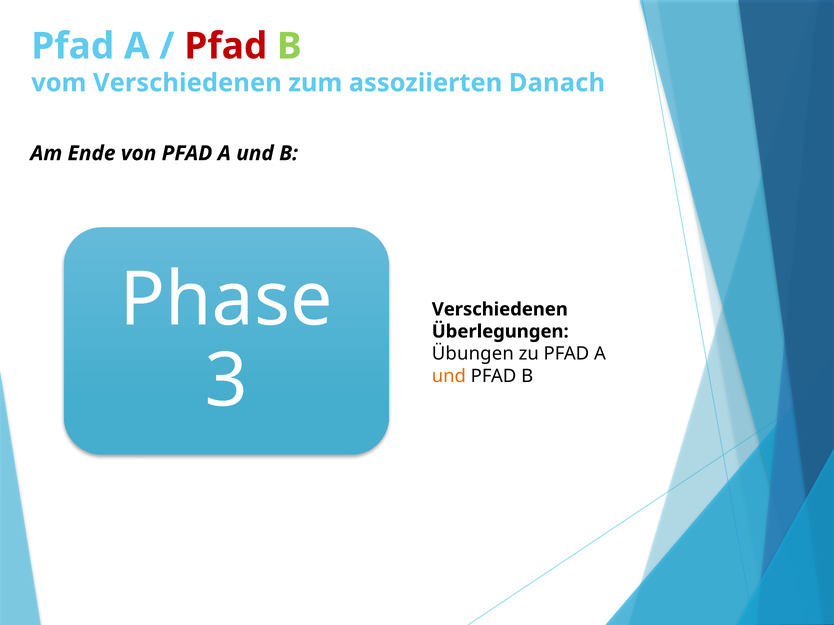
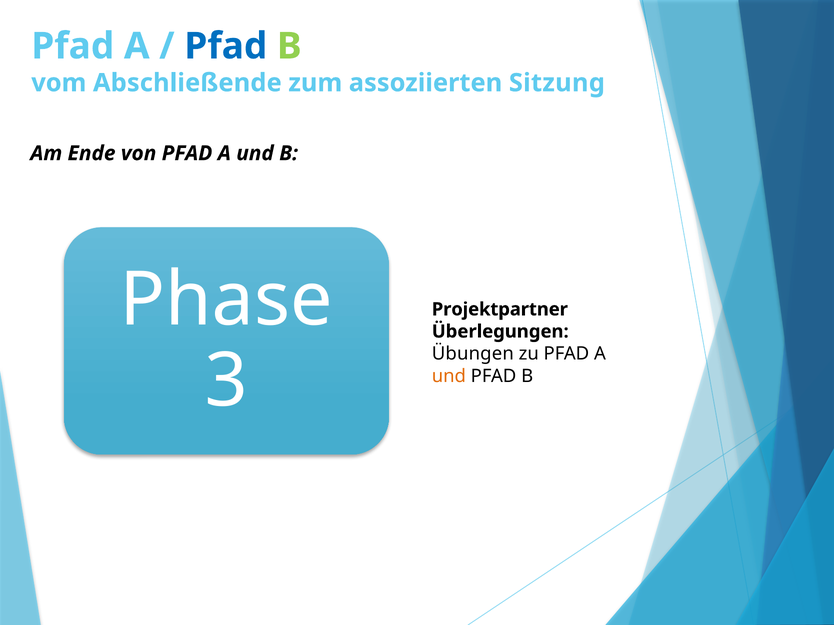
Pfad at (226, 46) colour: red -> blue
vom Verschiedenen: Verschiedenen -> Abschließende
Danach: Danach -> Sitzung
Verschiedenen at (500, 310): Verschiedenen -> Projektpartner
